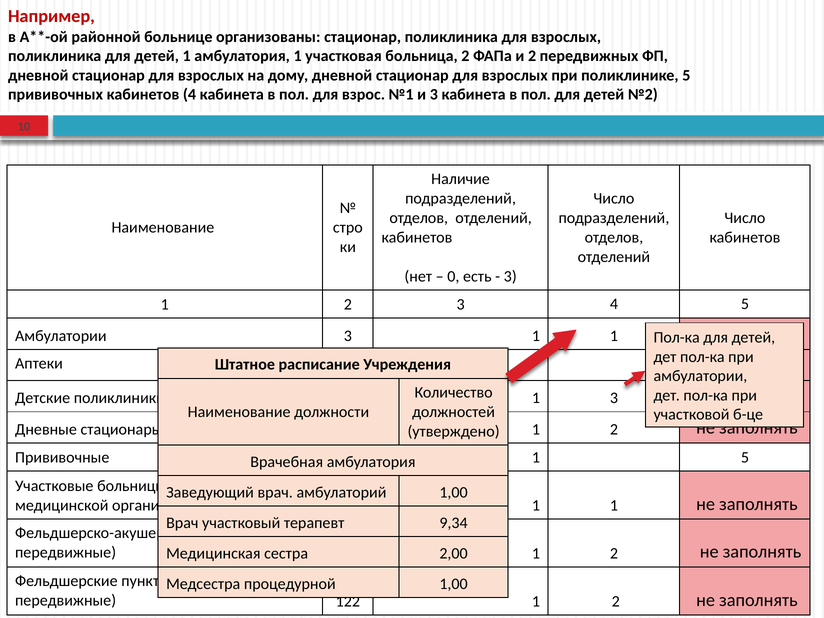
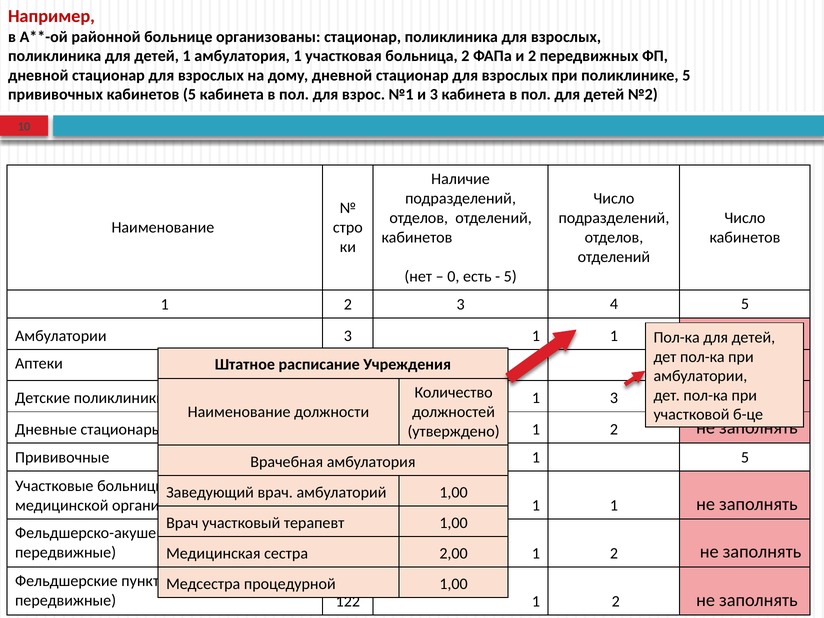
кабинетов 4: 4 -> 5
3 at (510, 276): 3 -> 5
терапевт 9,34: 9,34 -> 1,00
